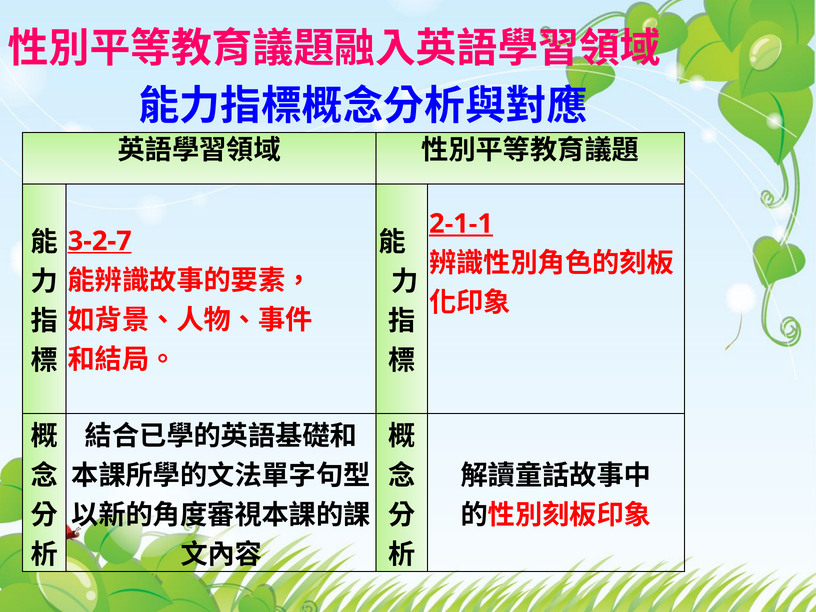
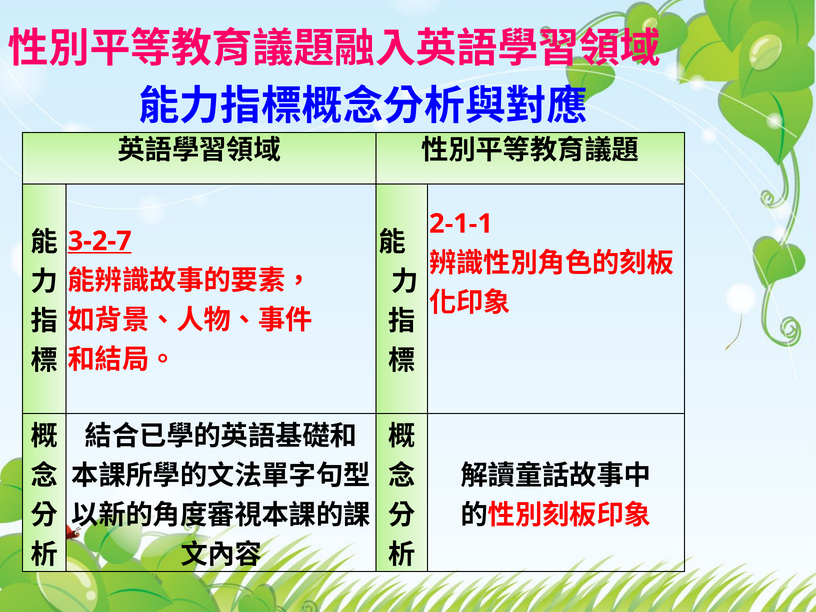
2-1-1 underline: present -> none
